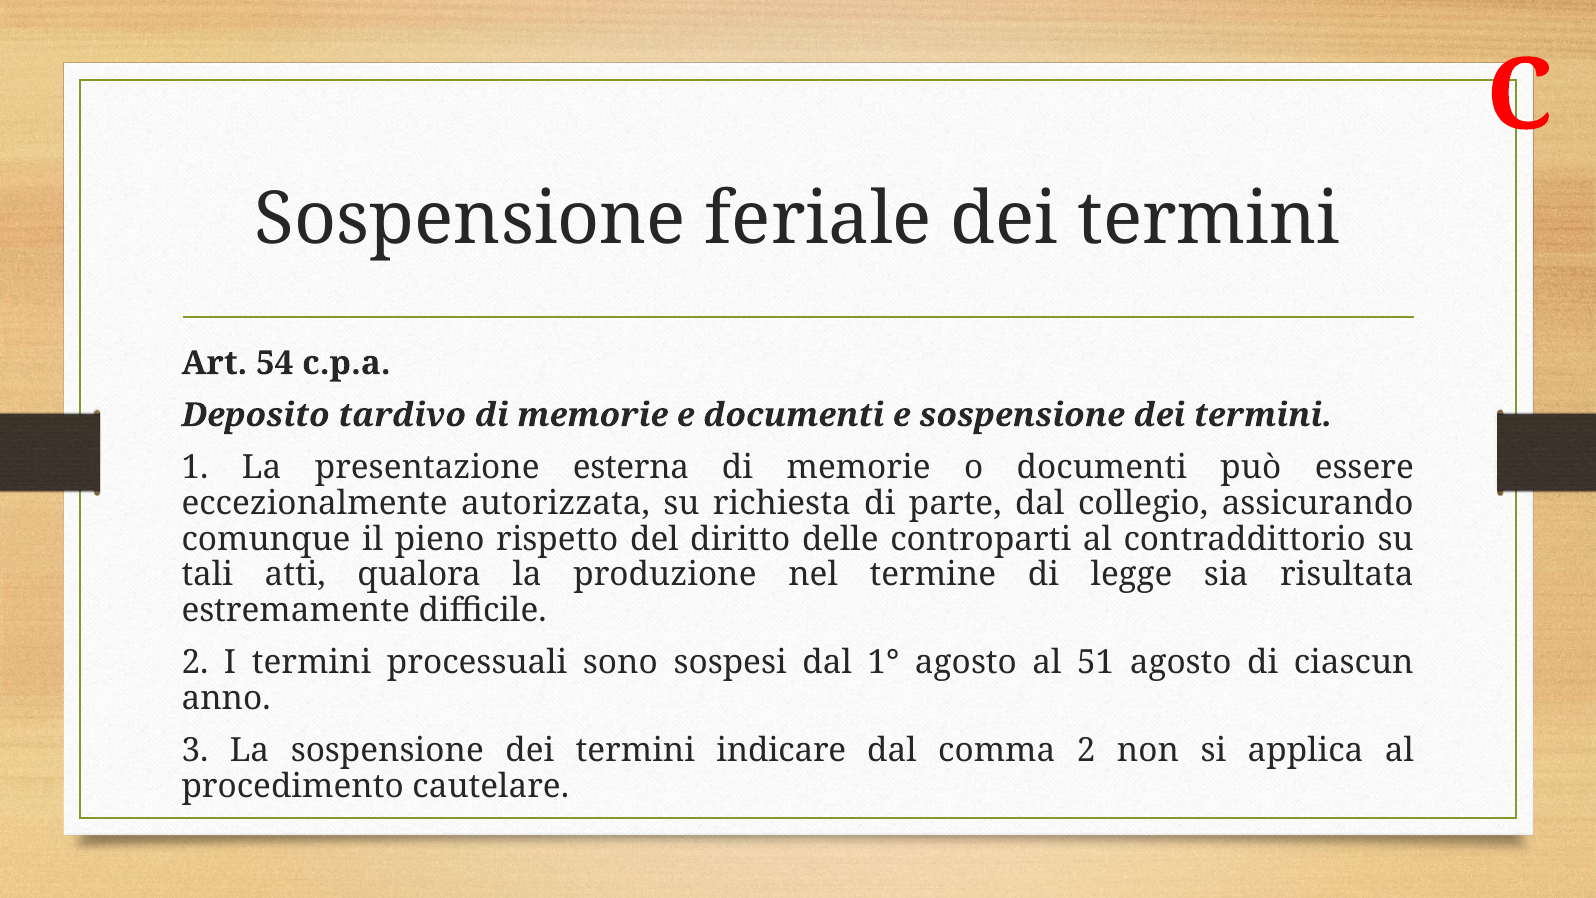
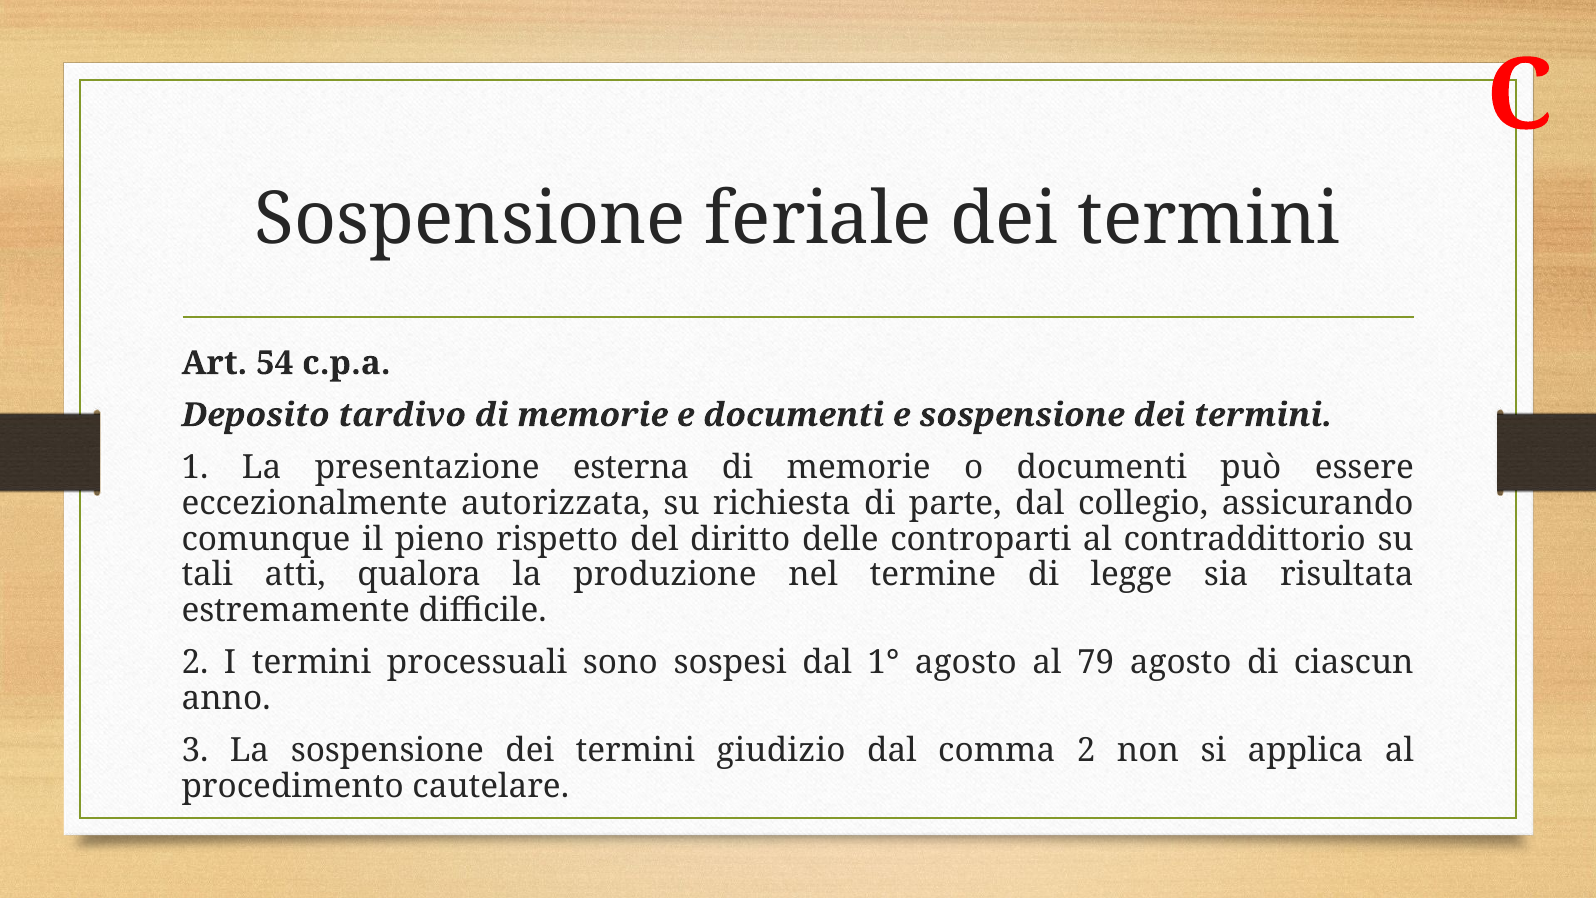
51: 51 -> 79
indicare: indicare -> giudizio
